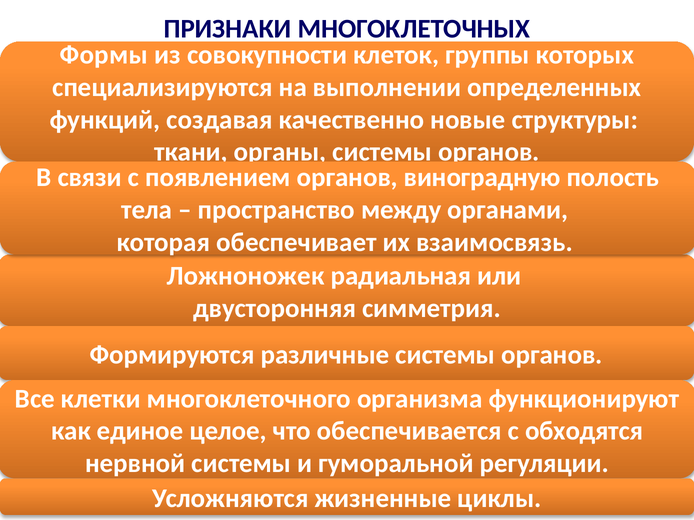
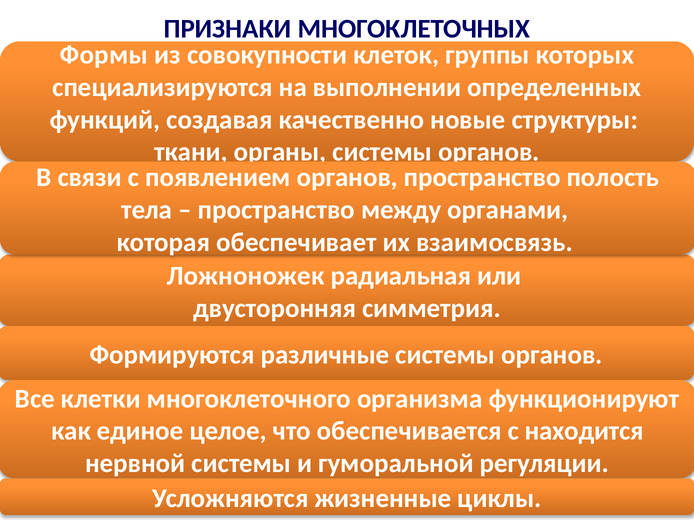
органов виноградную: виноградную -> пространство
обходятся: обходятся -> находится
